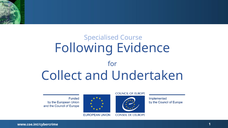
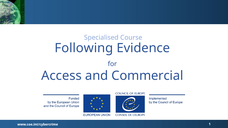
Collect: Collect -> Access
Undertaken: Undertaken -> Commercial
